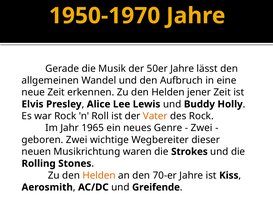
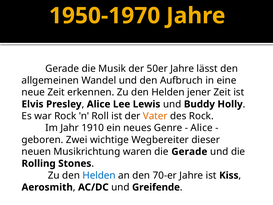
1965: 1965 -> 1910
Zwei at (202, 128): Zwei -> Alice
die Strokes: Strokes -> Gerade
Helden at (99, 175) colour: orange -> blue
